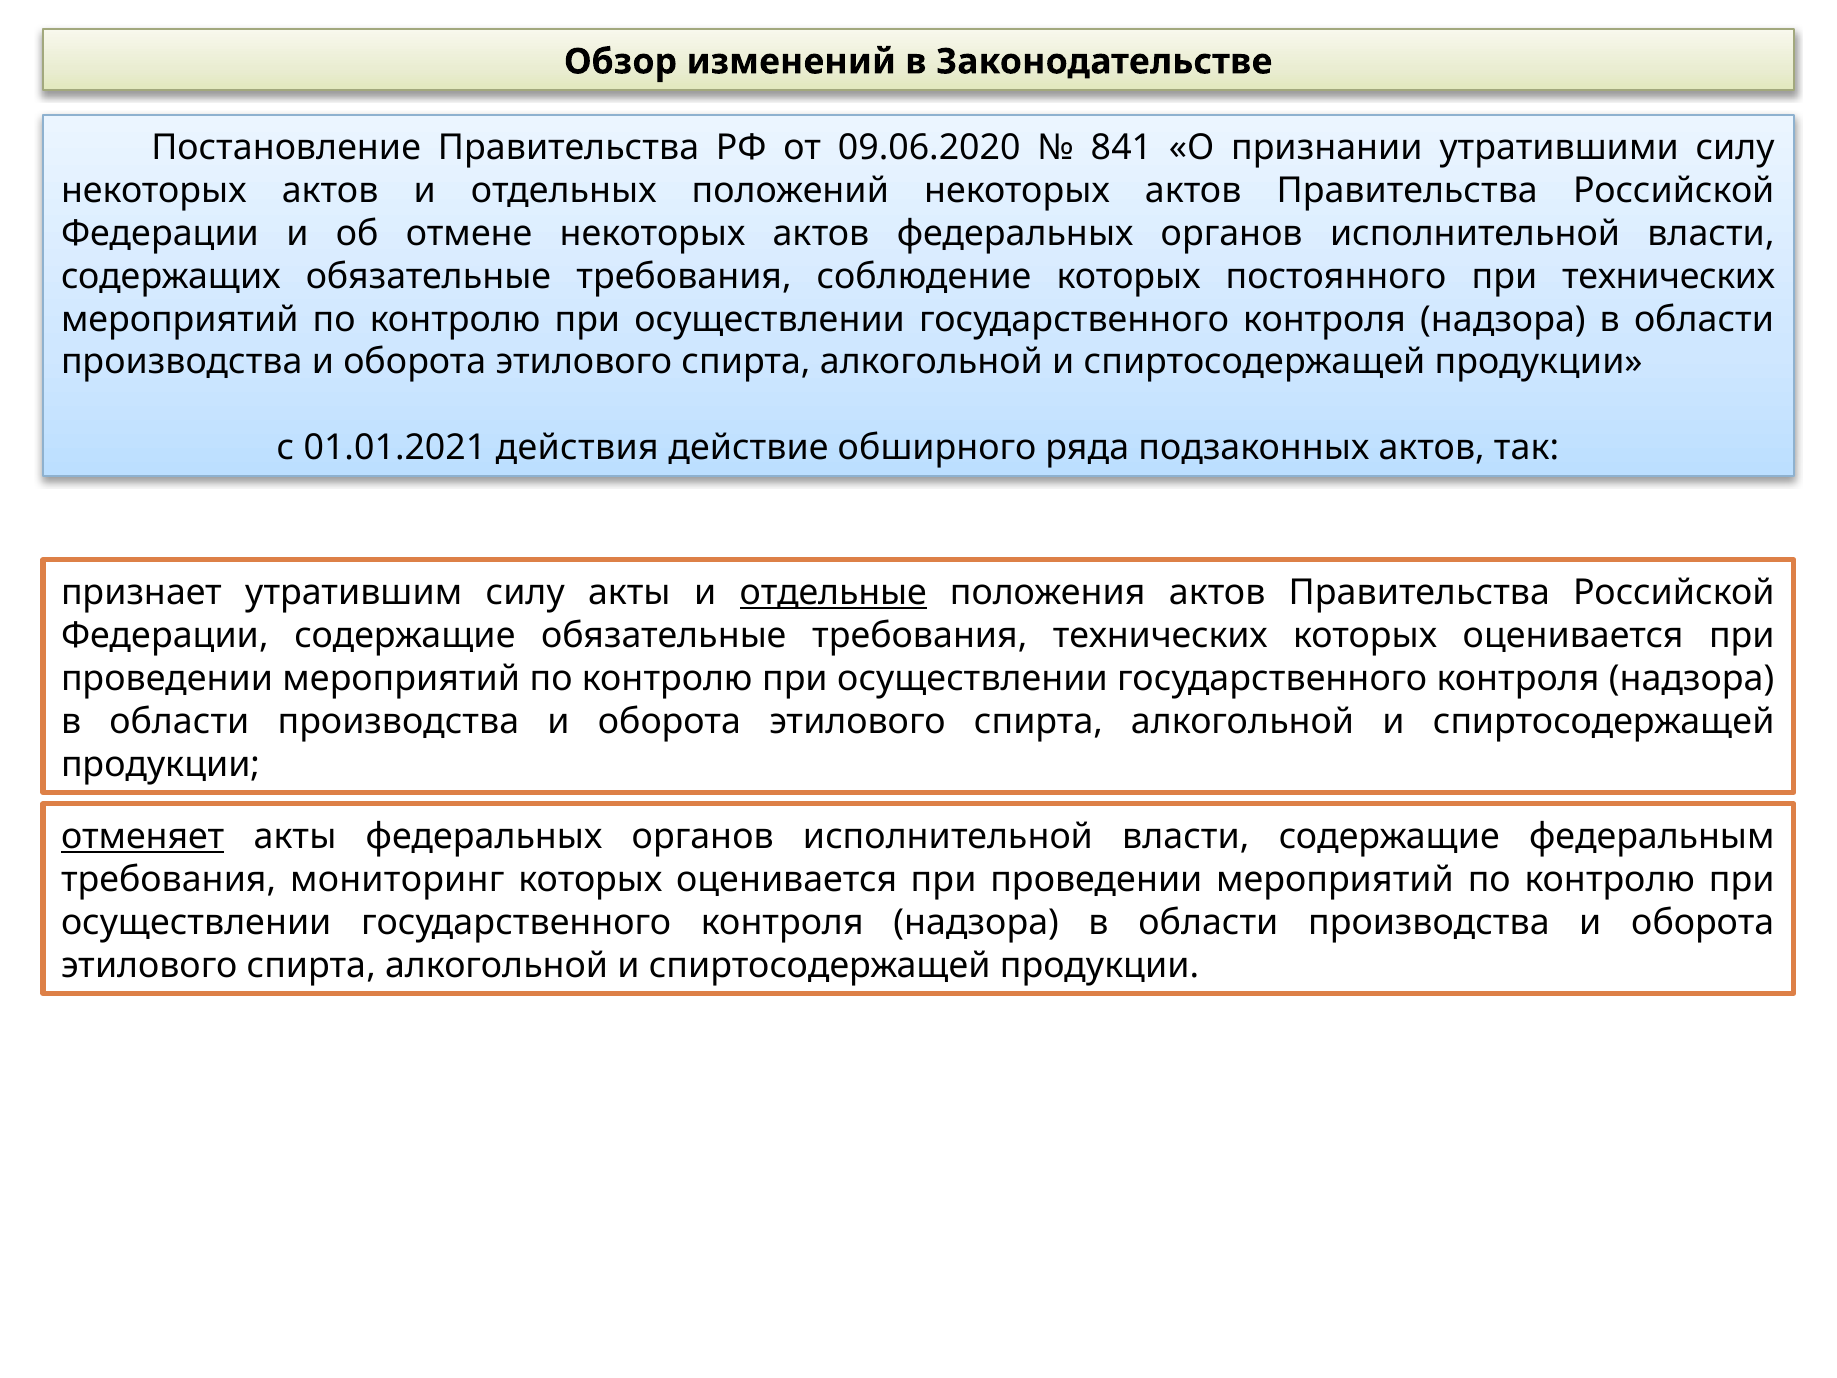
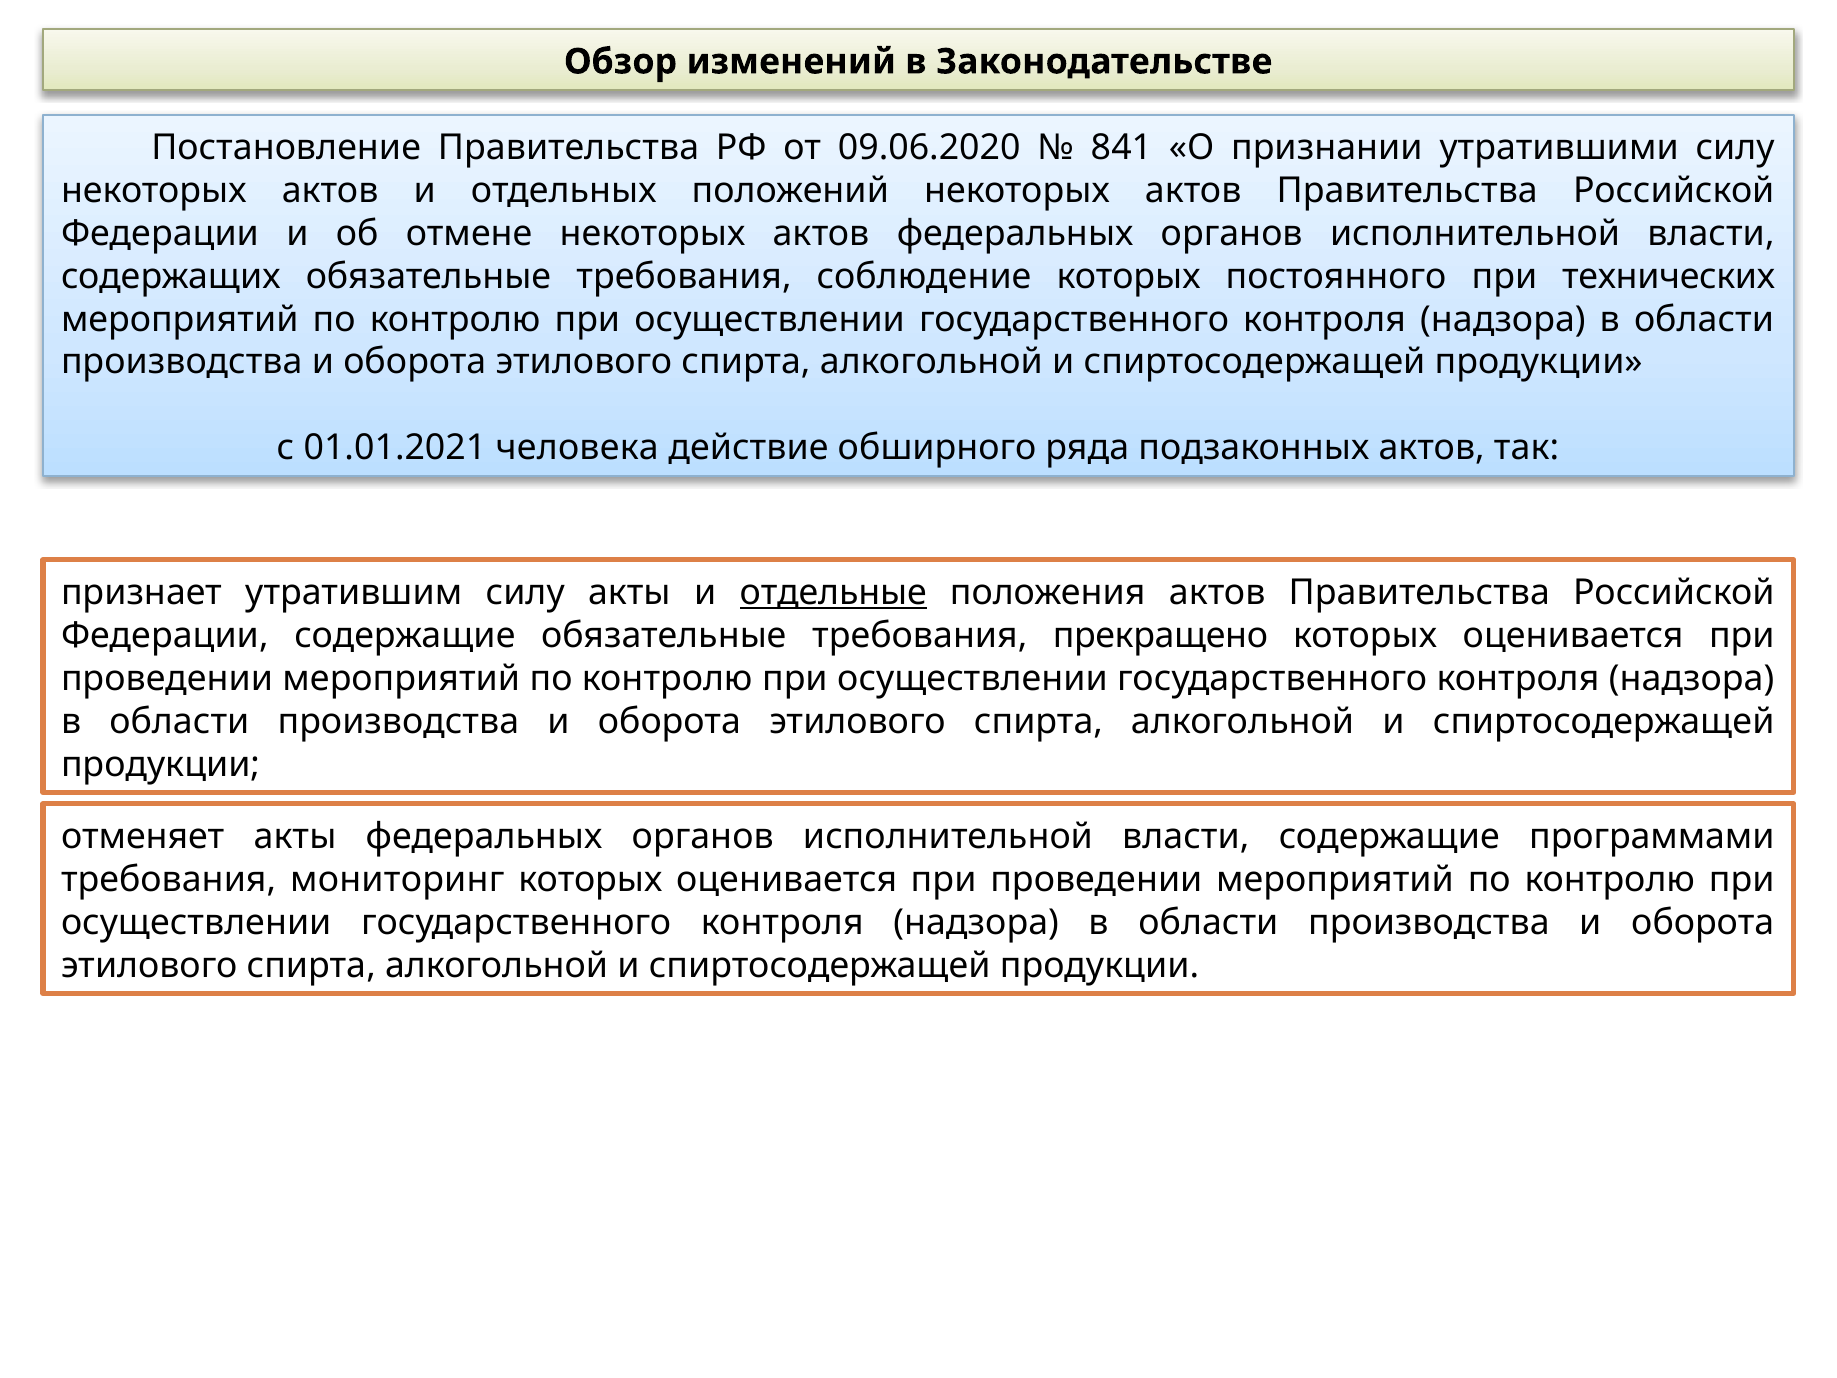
действия: действия -> человека
требования технических: технических -> прекращено
отменяет underline: present -> none
федеральным: федеральным -> программами
